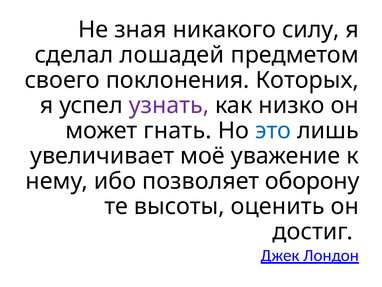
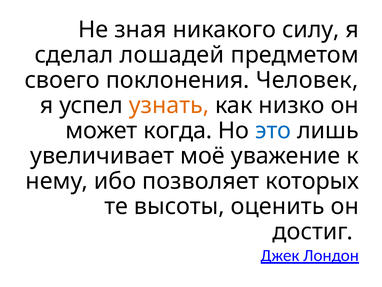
Которых: Которых -> Человек
узнать colour: purple -> orange
гнать: гнать -> когда
оборону: оборону -> которых
